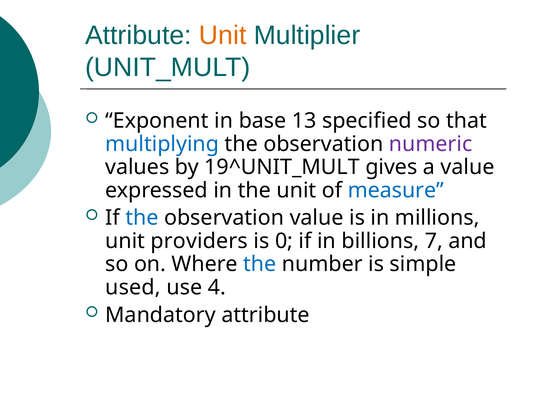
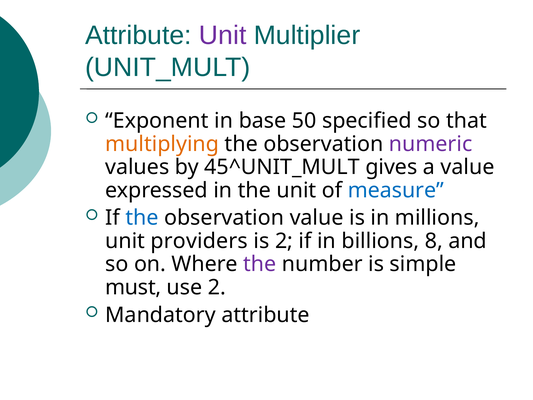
Unit at (223, 35) colour: orange -> purple
13: 13 -> 50
multiplying colour: blue -> orange
19^UNIT_MULT: 19^UNIT_MULT -> 45^UNIT_MULT
is 0: 0 -> 2
7: 7 -> 8
the at (260, 264) colour: blue -> purple
used: used -> must
use 4: 4 -> 2
